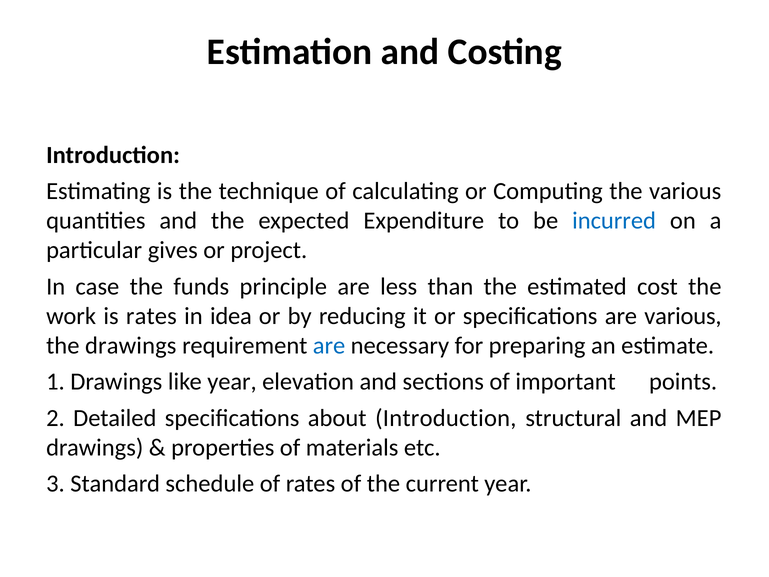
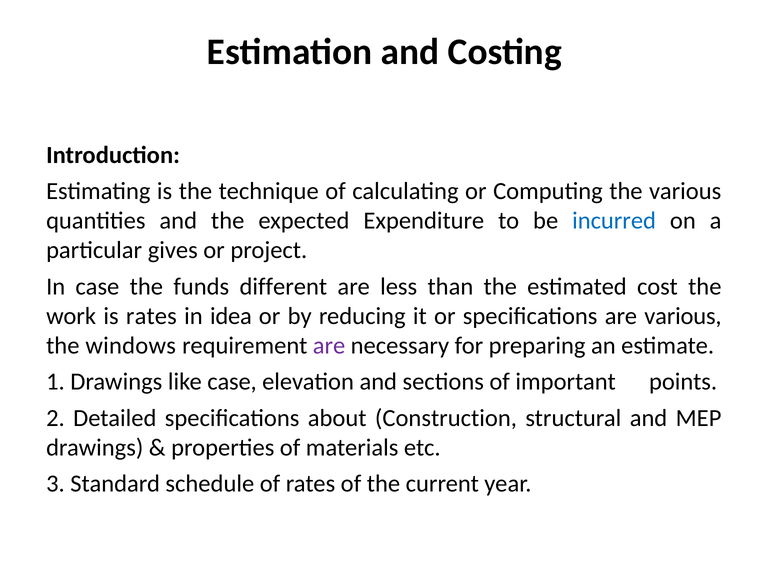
principle: principle -> different
the drawings: drawings -> windows
are at (329, 345) colour: blue -> purple
like year: year -> case
about Introduction: Introduction -> Construction
